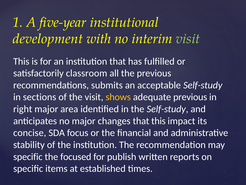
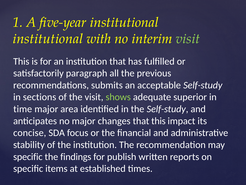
development at (48, 39): development -> institutional
classroom: classroom -> paragraph
shows colour: yellow -> light green
adequate previous: previous -> superior
right: right -> time
focused: focused -> findings
